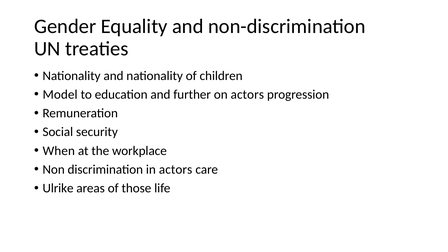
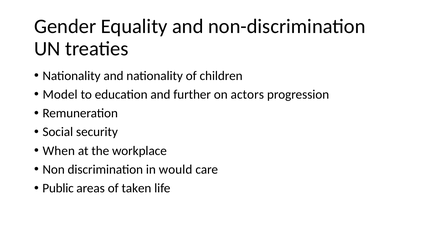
in actors: actors -> would
Ulrike: Ulrike -> Public
those: those -> taken
